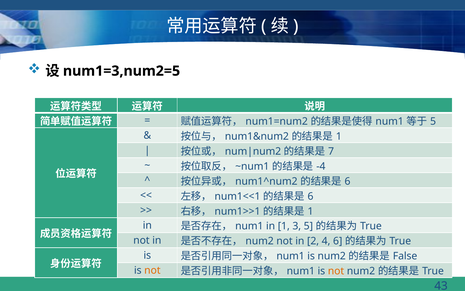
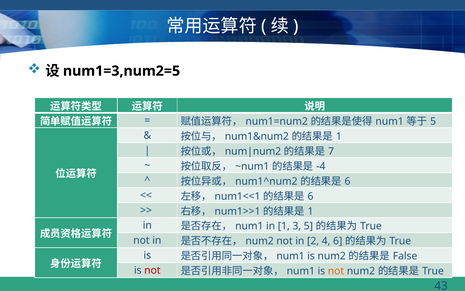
not at (152, 270) colour: orange -> red
